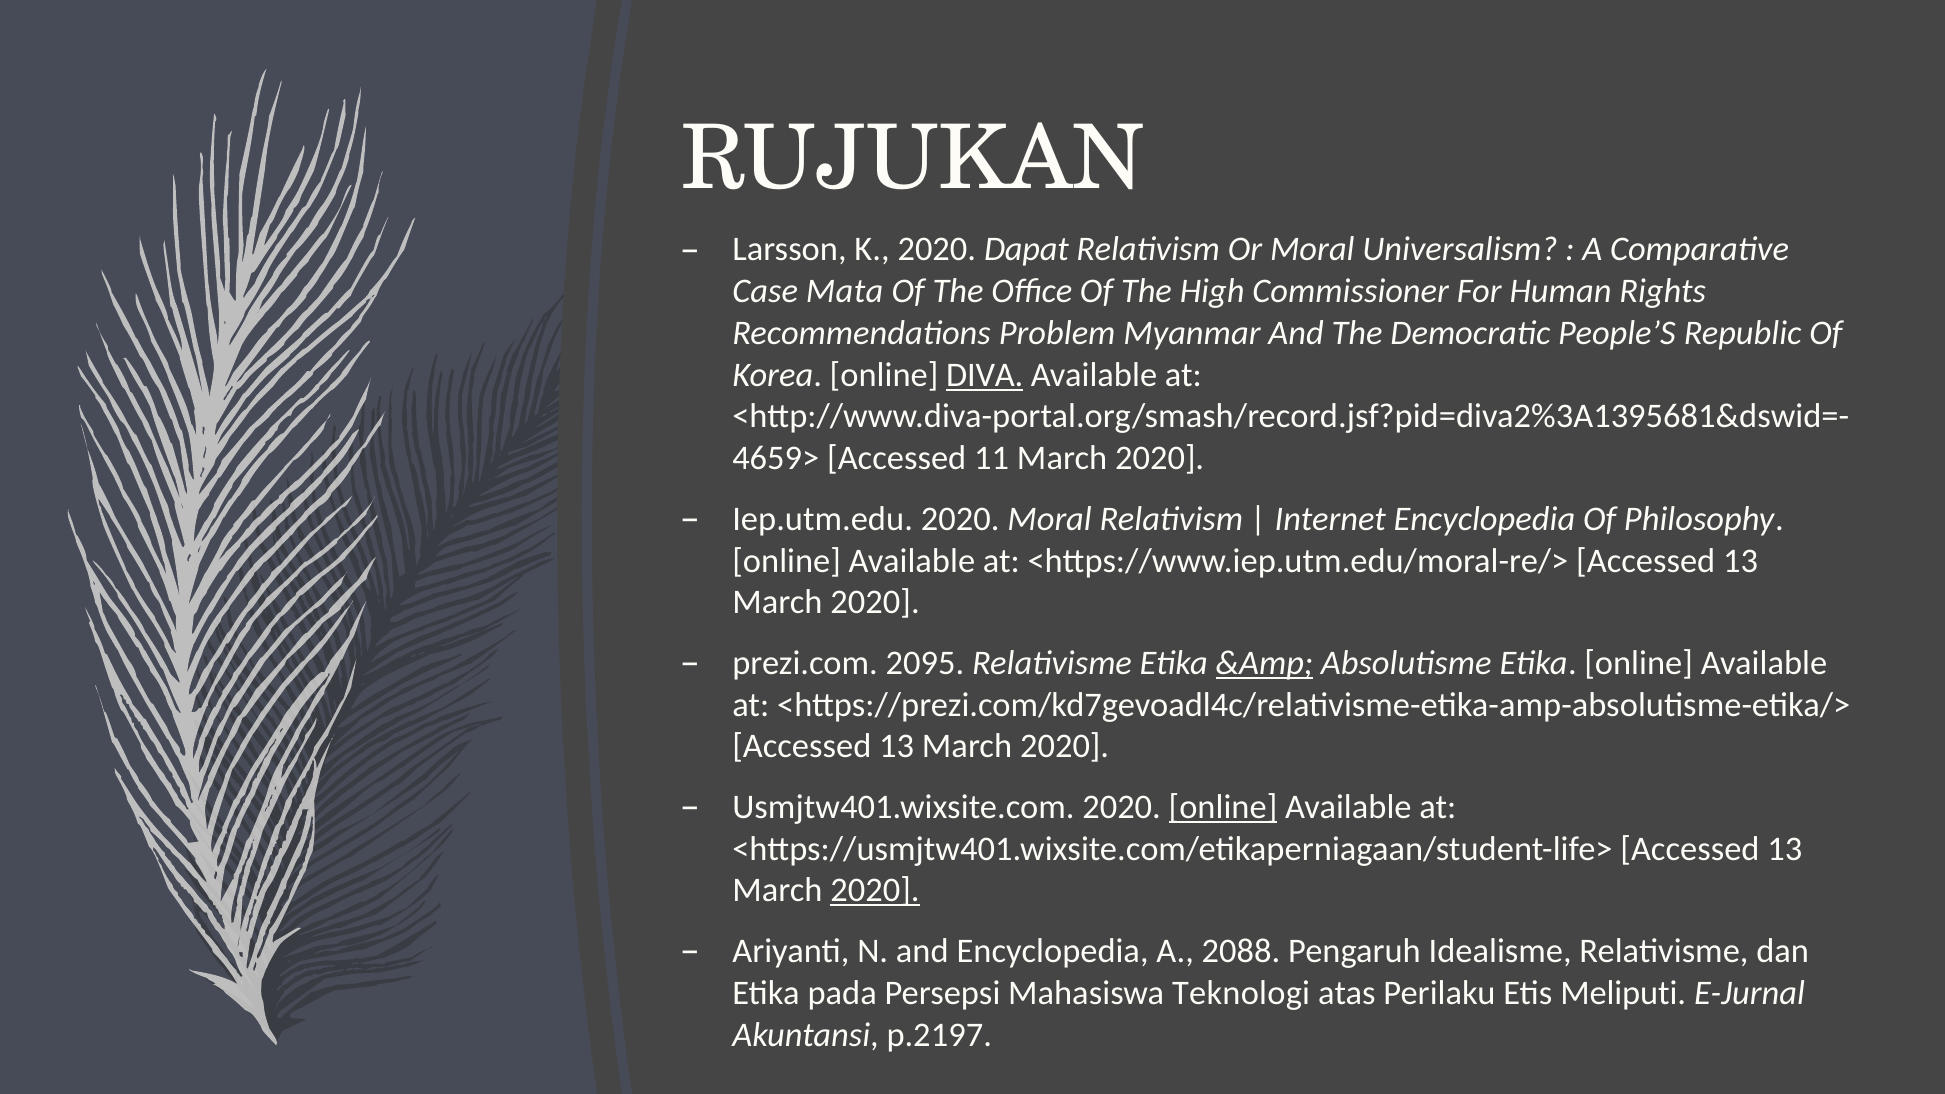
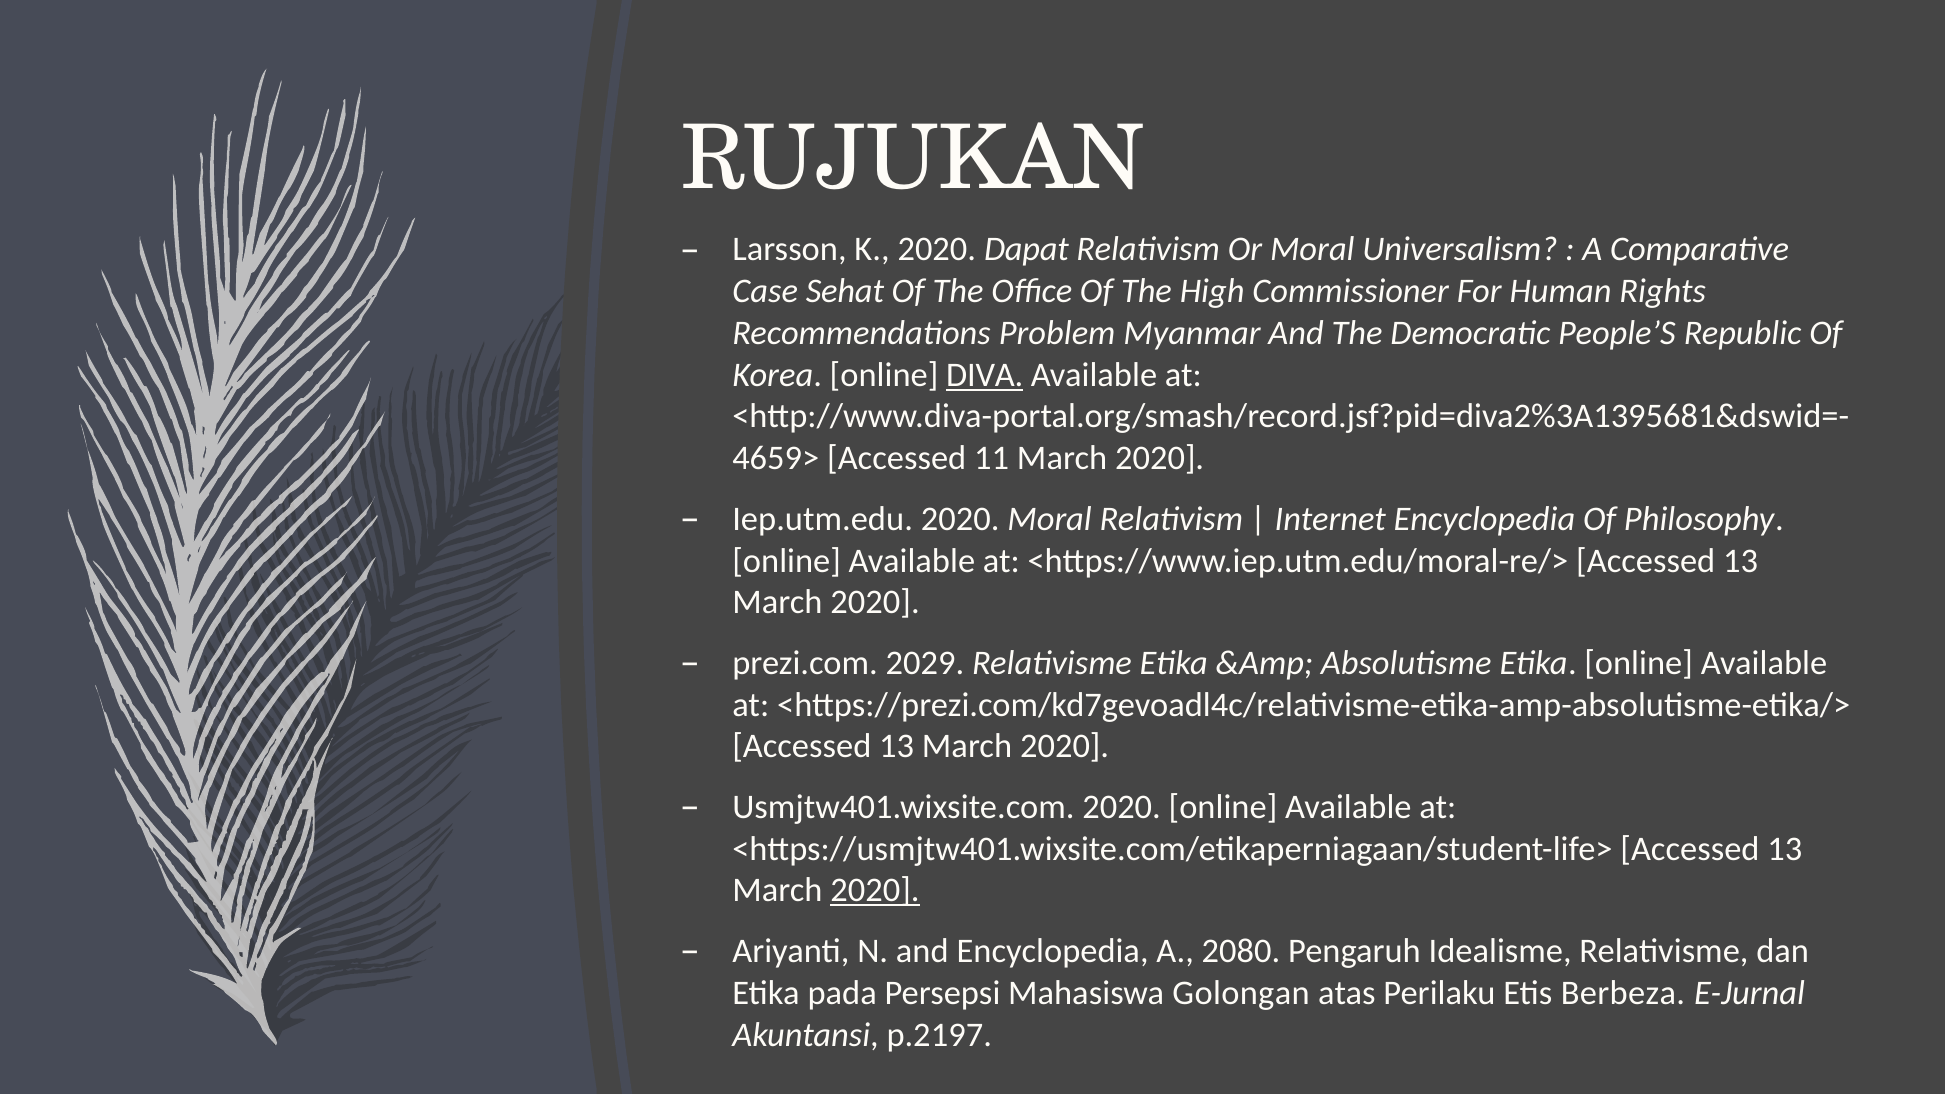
Mata: Mata -> Sehat
2095: 2095 -> 2029
&Amp underline: present -> none
online at (1223, 807) underline: present -> none
2088: 2088 -> 2080
Teknologi: Teknologi -> Golongan
Meliputi: Meliputi -> Berbeza
